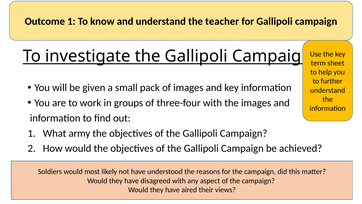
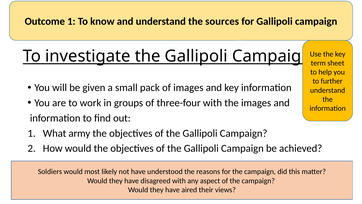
teacher: teacher -> sources
